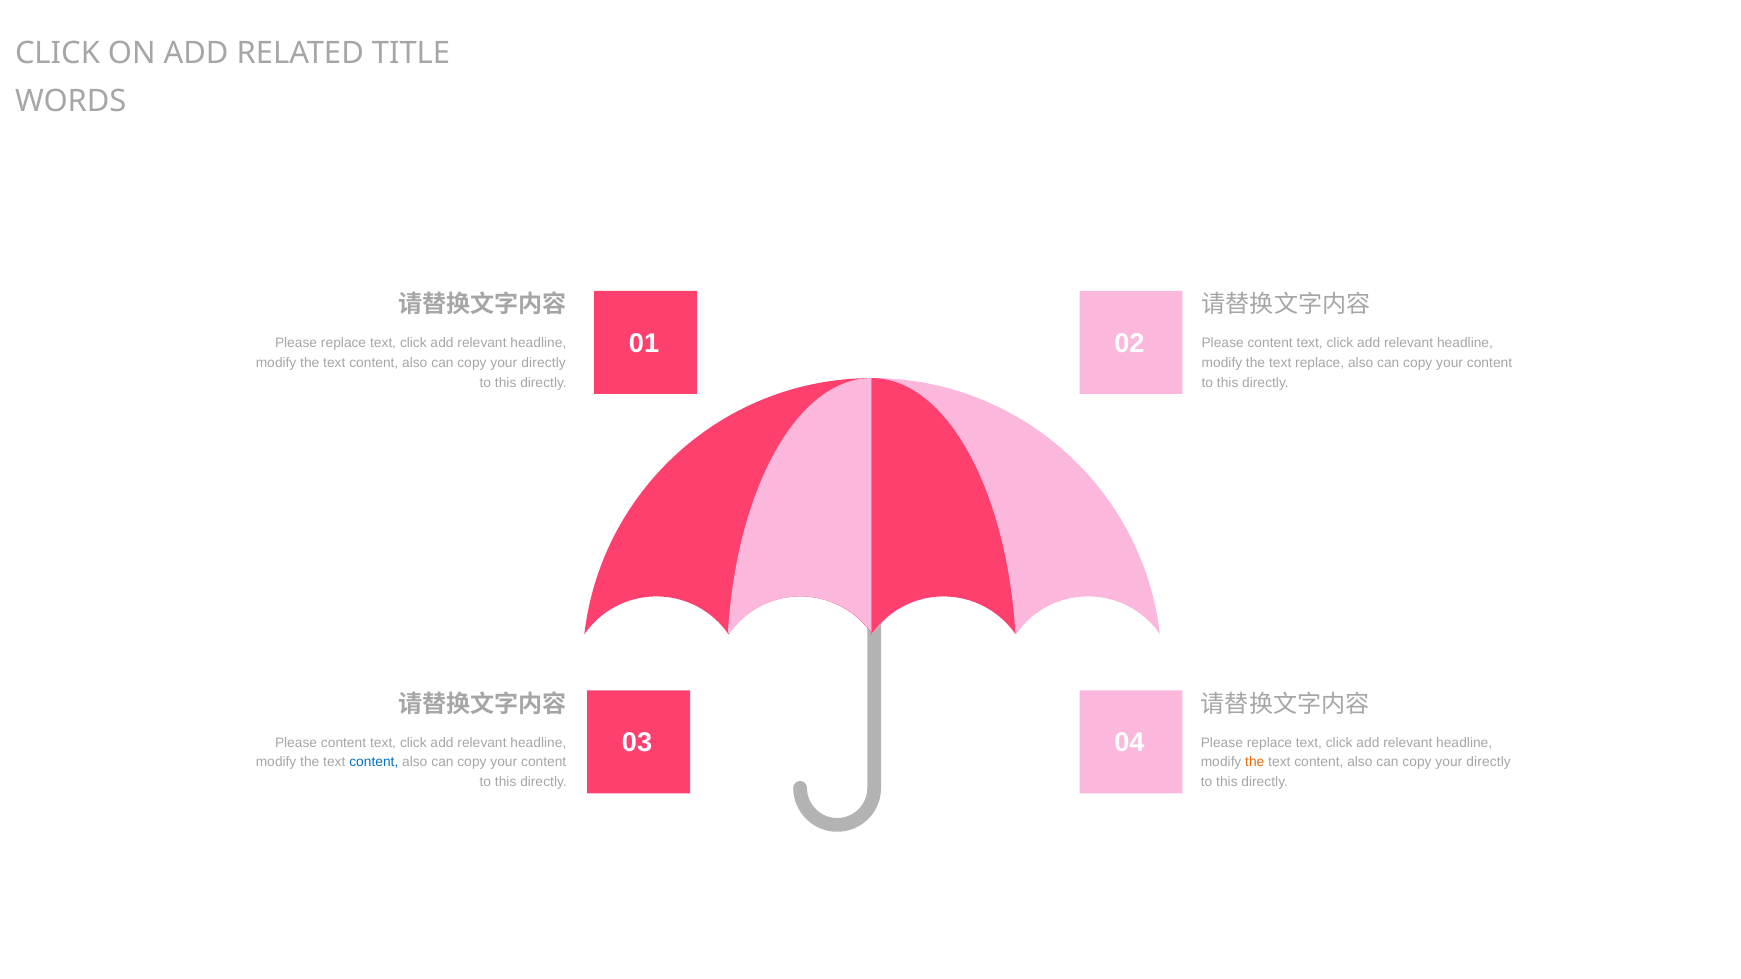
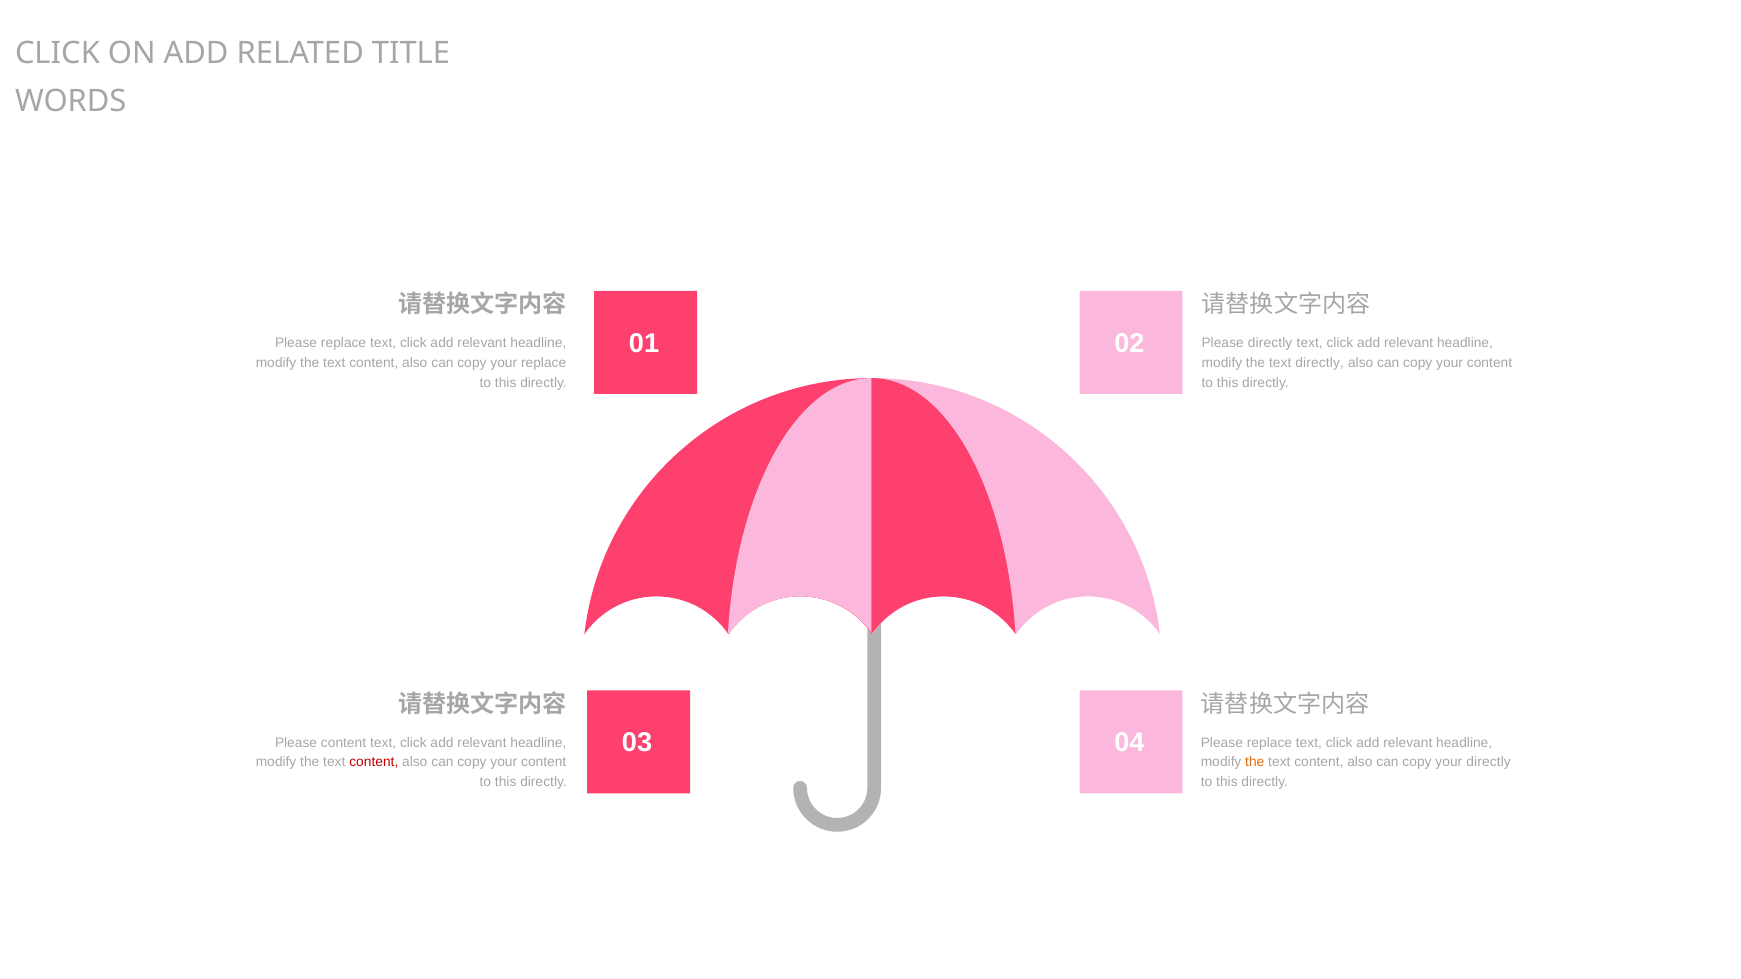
content at (1270, 343): content -> directly
directly at (544, 363): directly -> replace
text replace: replace -> directly
content at (374, 763) colour: blue -> red
